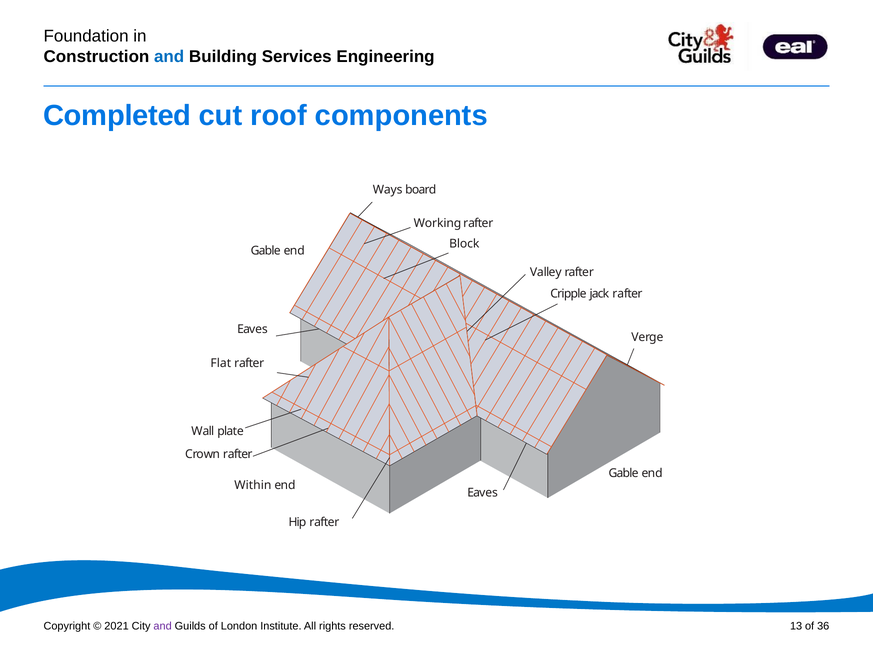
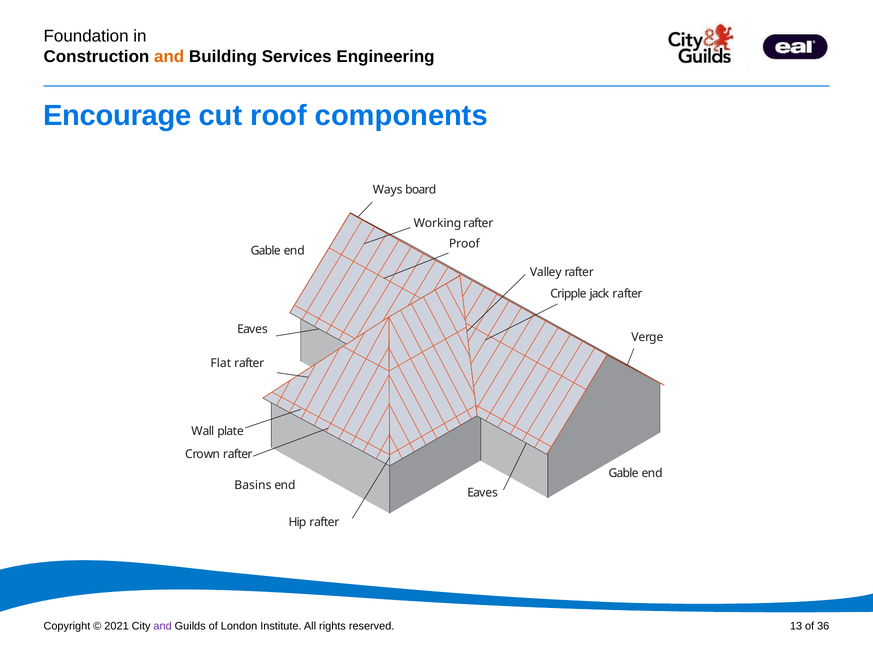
and at (169, 57) colour: blue -> orange
Completed: Completed -> Encourage
Block: Block -> Proof
Within: Within -> Basins
